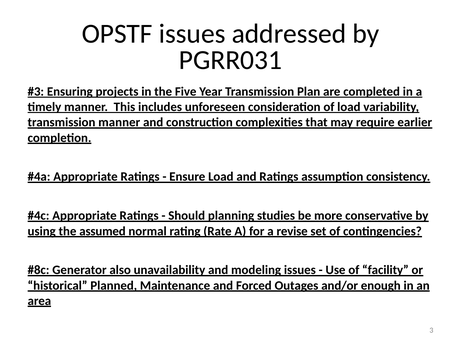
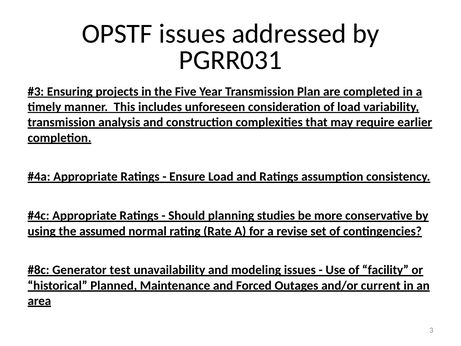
transmission manner: manner -> analysis
also: also -> test
enough: enough -> current
